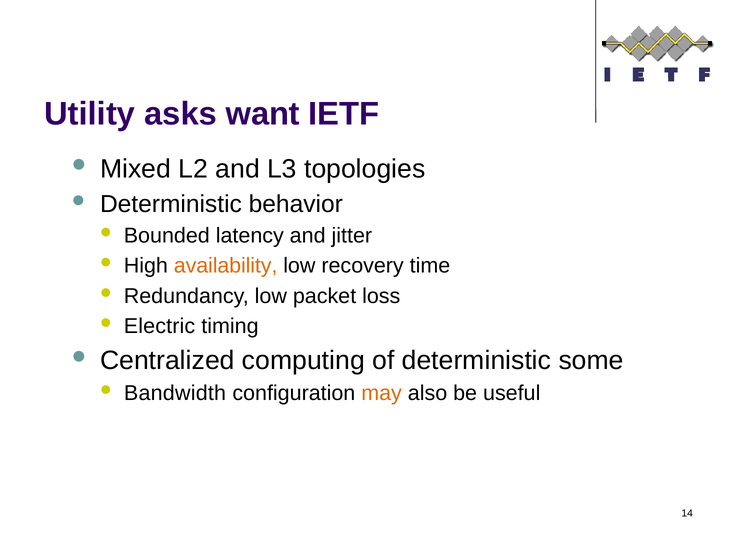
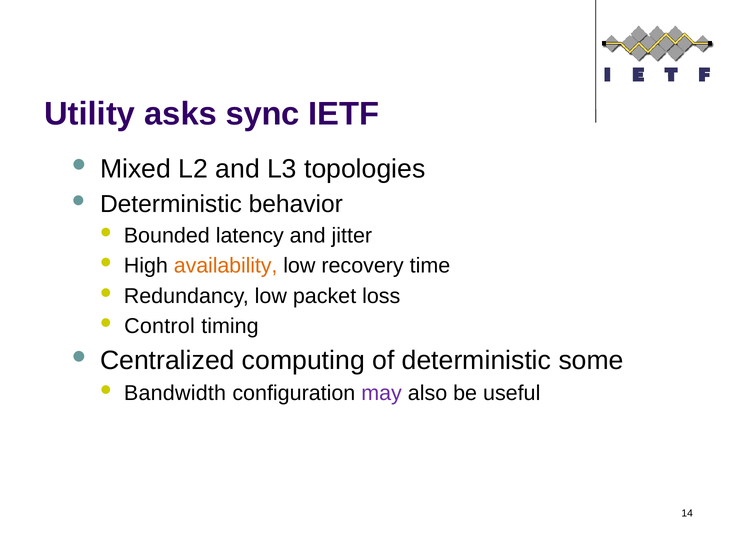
want: want -> sync
Electric: Electric -> Control
may colour: orange -> purple
